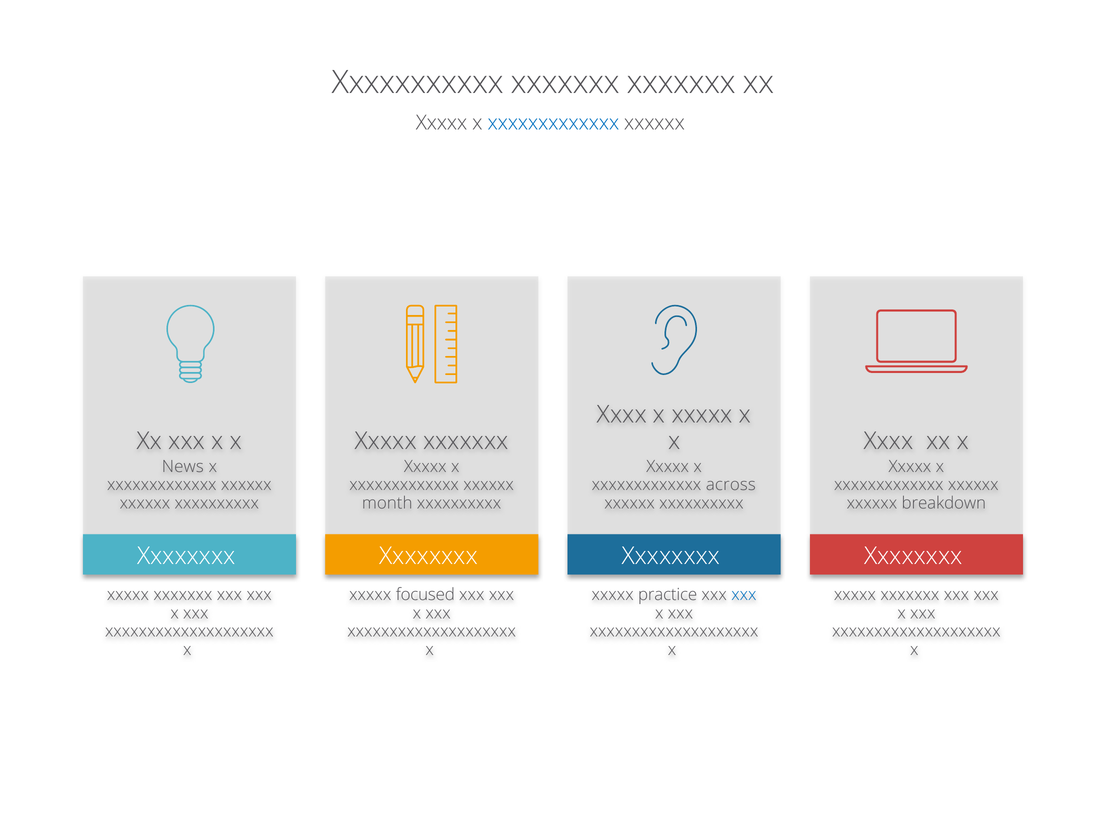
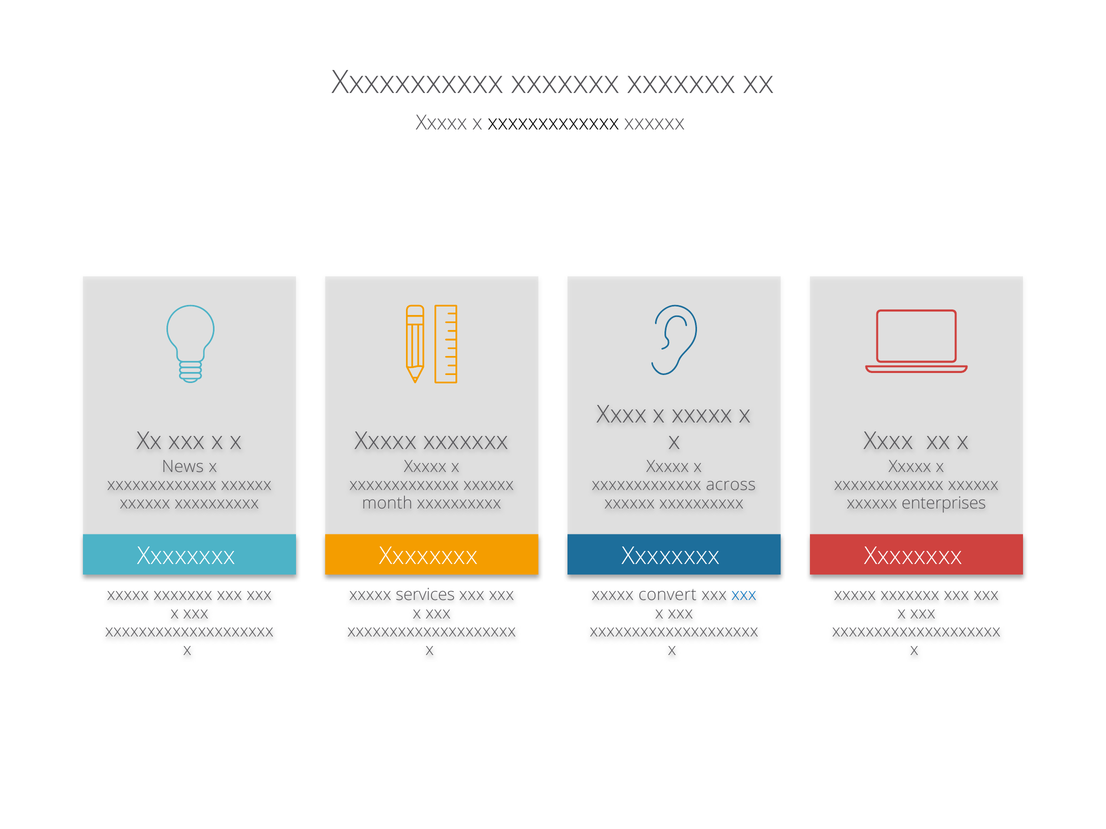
xxxxxxxxxxxxx at (553, 123) colour: blue -> black
breakdown: breakdown -> enterprises
focused: focused -> services
practice: practice -> convert
